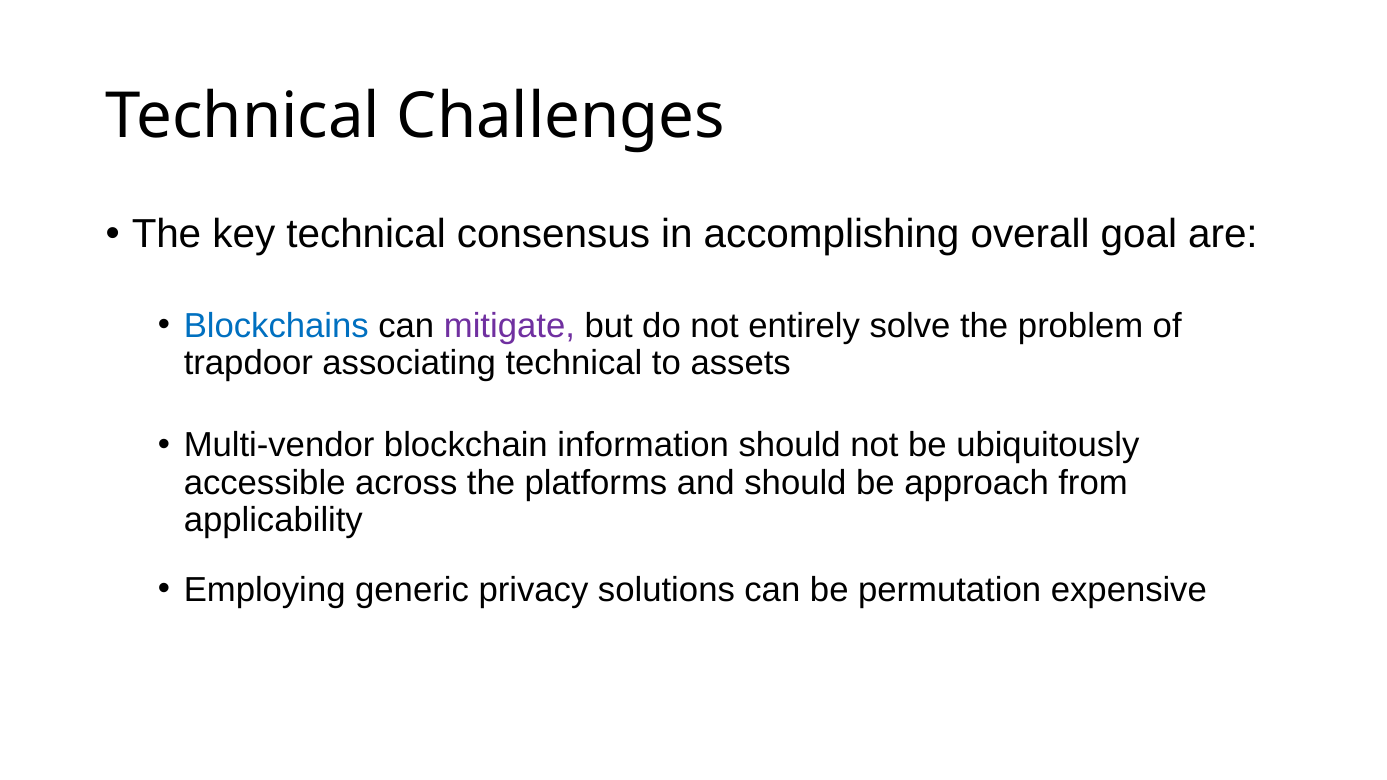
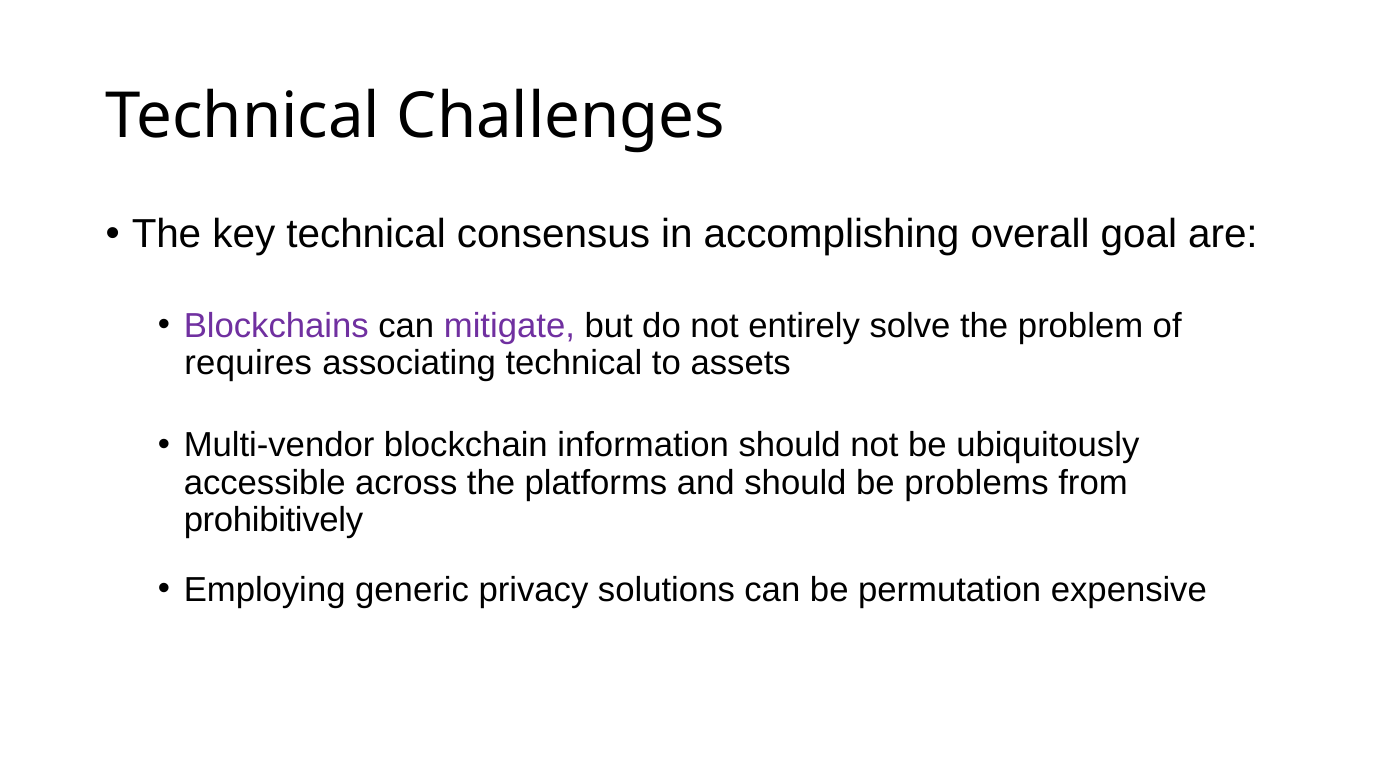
Blockchains colour: blue -> purple
trapdoor: trapdoor -> requires
approach: approach -> problems
applicability: applicability -> prohibitively
